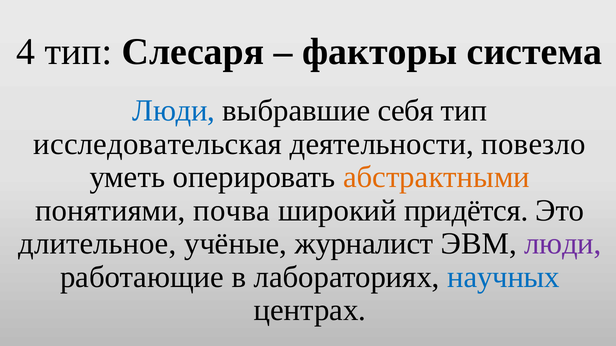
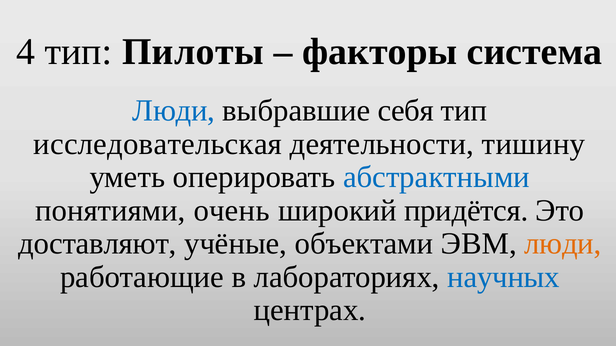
Слесаря: Слесаря -> Пилоты
повезло: повезло -> тишину
абстрактными colour: orange -> blue
почва: почва -> очень
длительное: длительное -> доставляют
журналист: журналист -> объектами
люди at (563, 244) colour: purple -> orange
